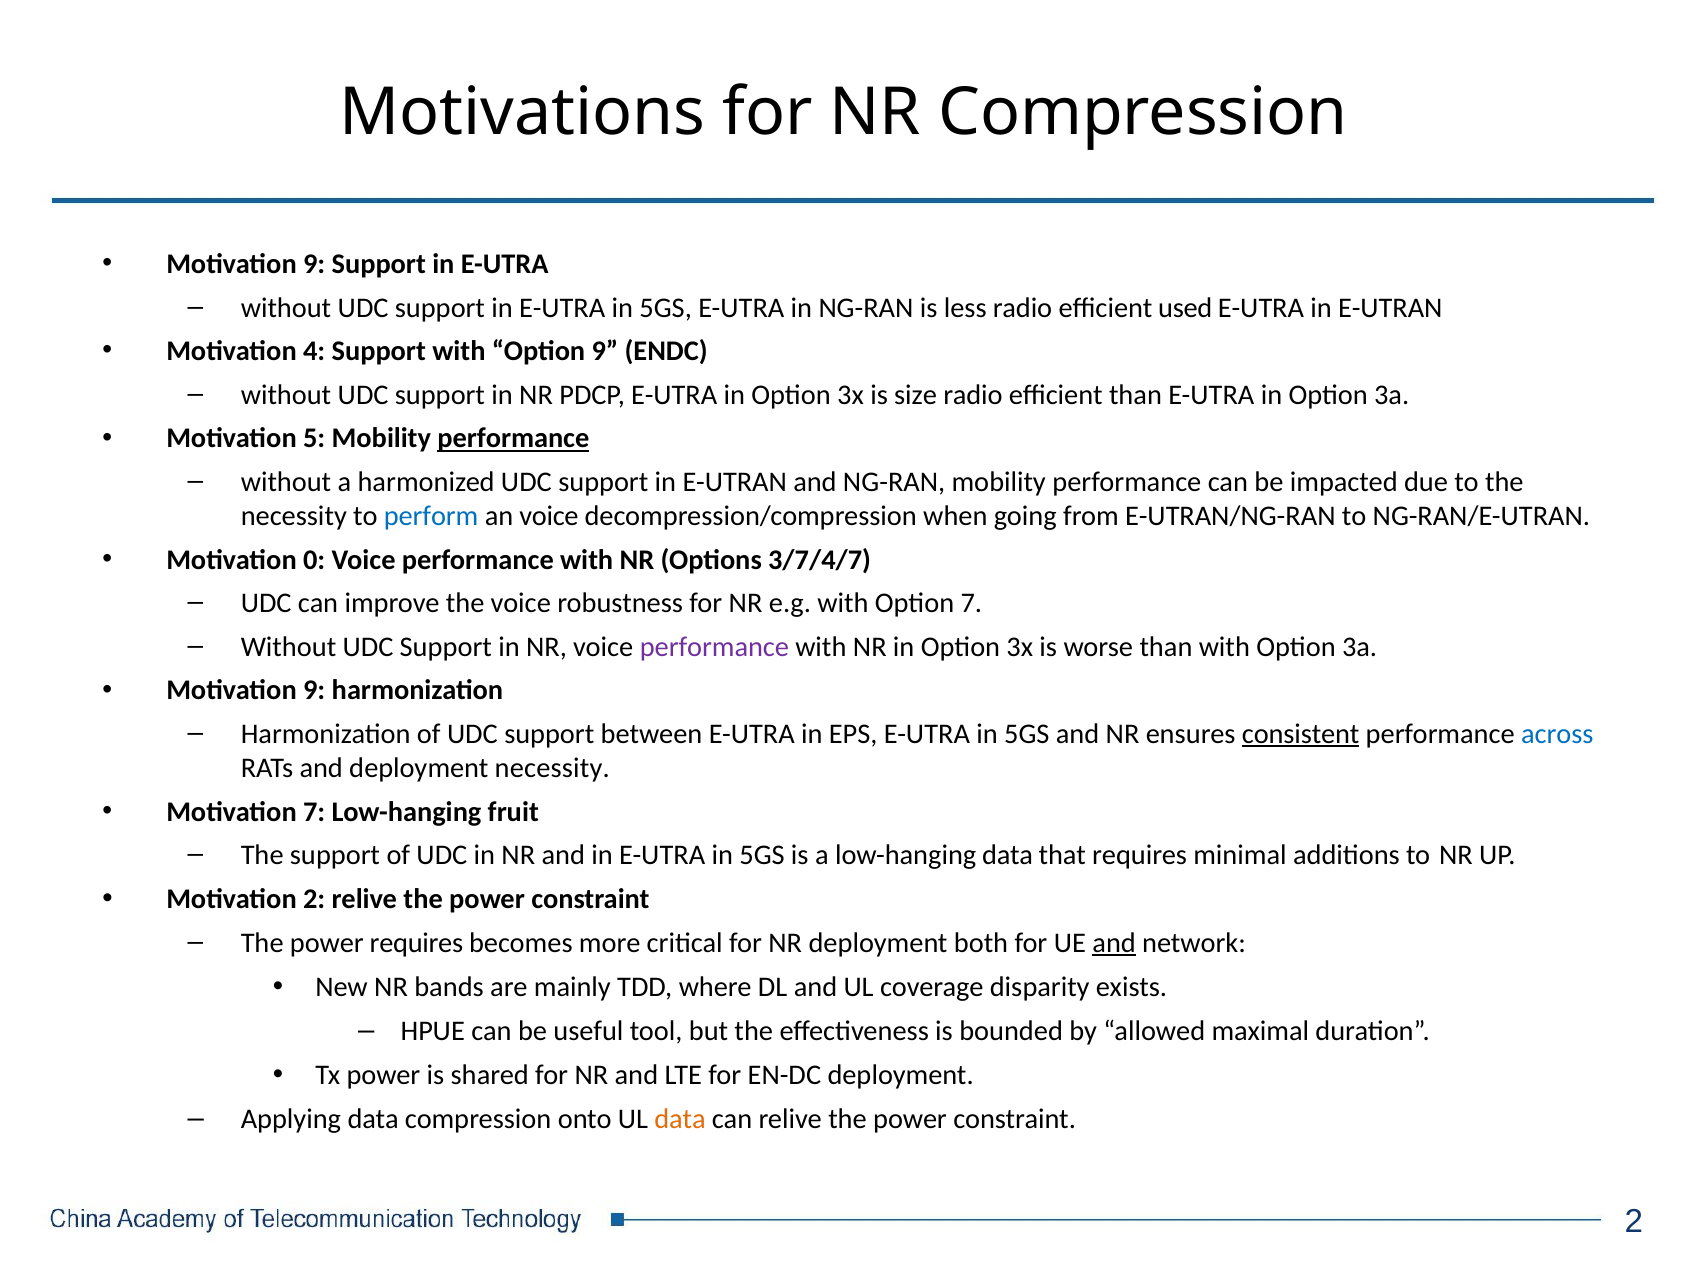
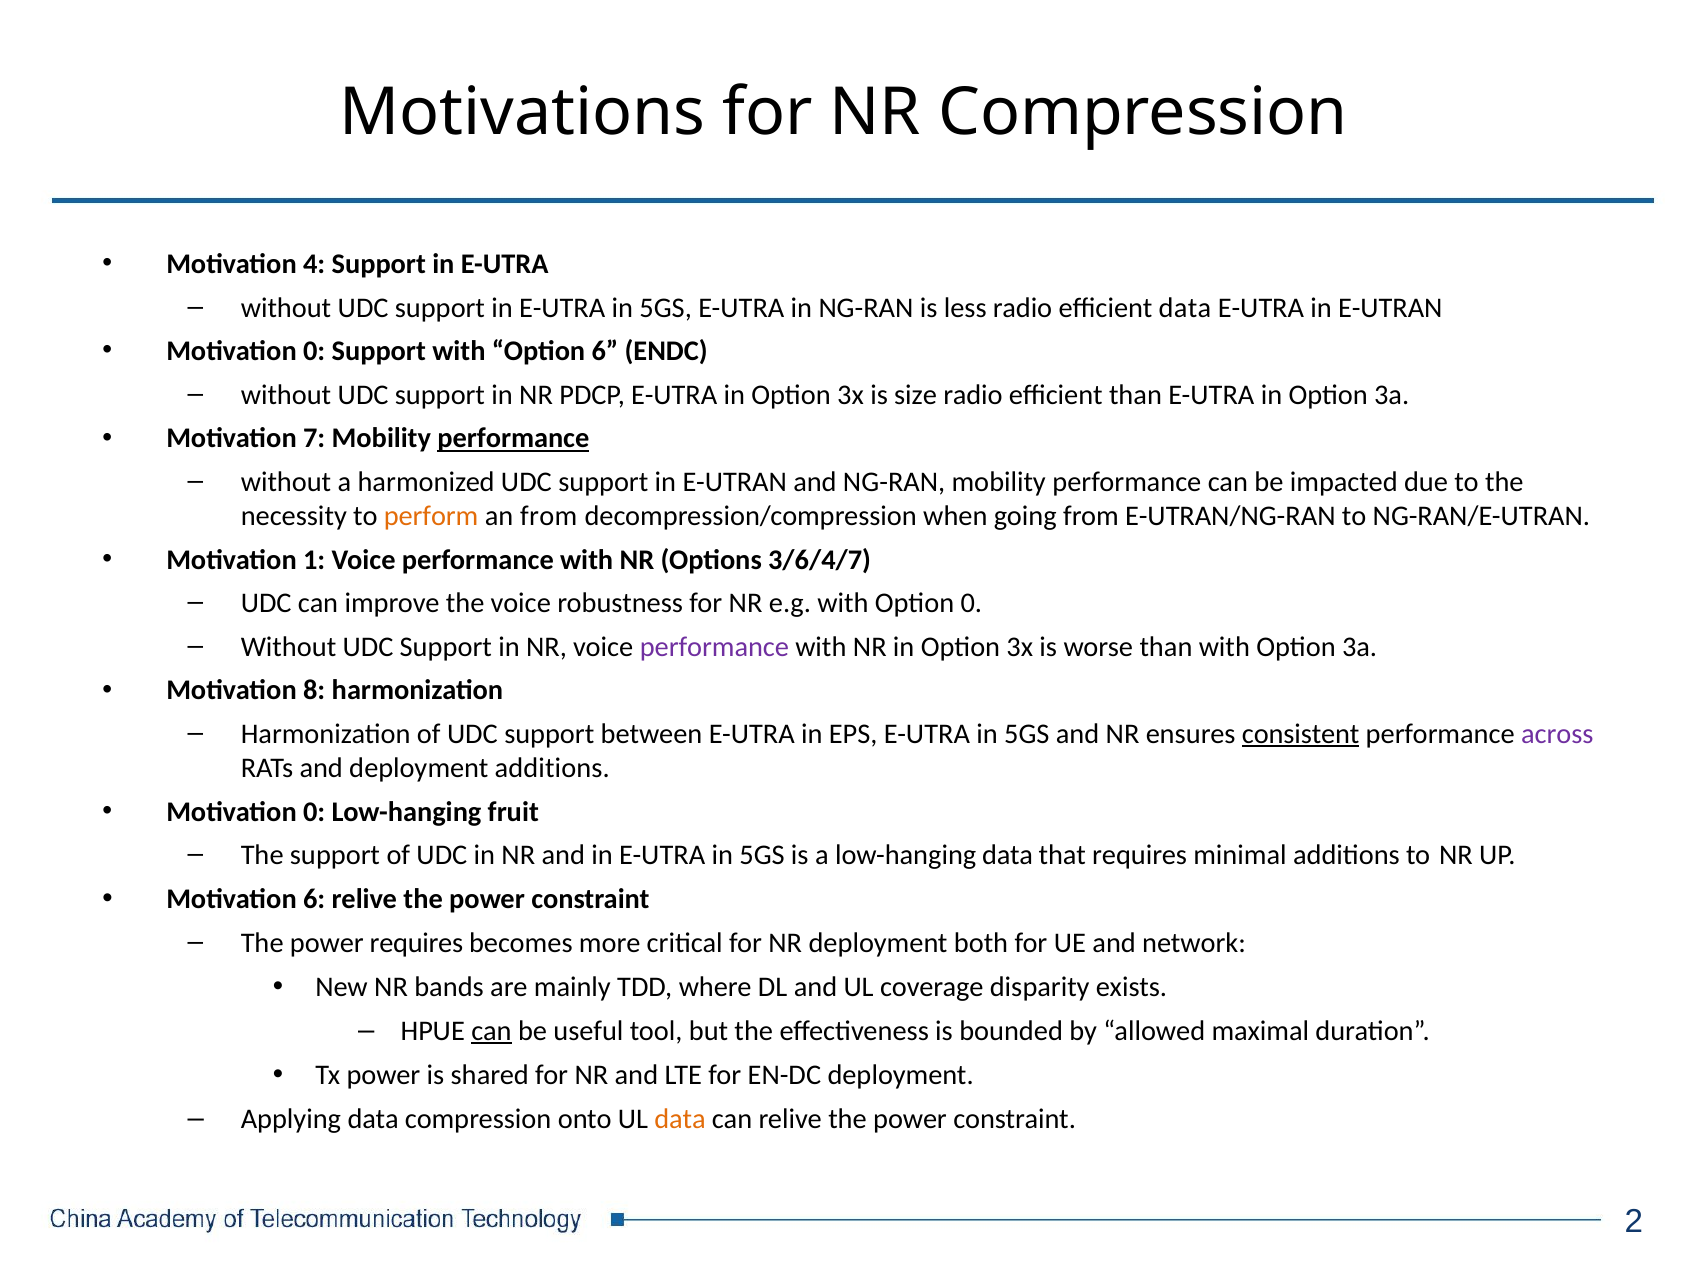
9 at (314, 264): 9 -> 4
efficient used: used -> data
4 at (314, 351): 4 -> 0
Option 9: 9 -> 6
5: 5 -> 7
perform colour: blue -> orange
an voice: voice -> from
0: 0 -> 1
3/7/4/7: 3/7/4/7 -> 3/6/4/7
Option 7: 7 -> 0
9 at (314, 690): 9 -> 8
across colour: blue -> purple
deployment necessity: necessity -> additions
7 at (314, 812): 7 -> 0
Motivation 2: 2 -> 6
and at (1114, 943) underline: present -> none
can at (491, 1031) underline: none -> present
